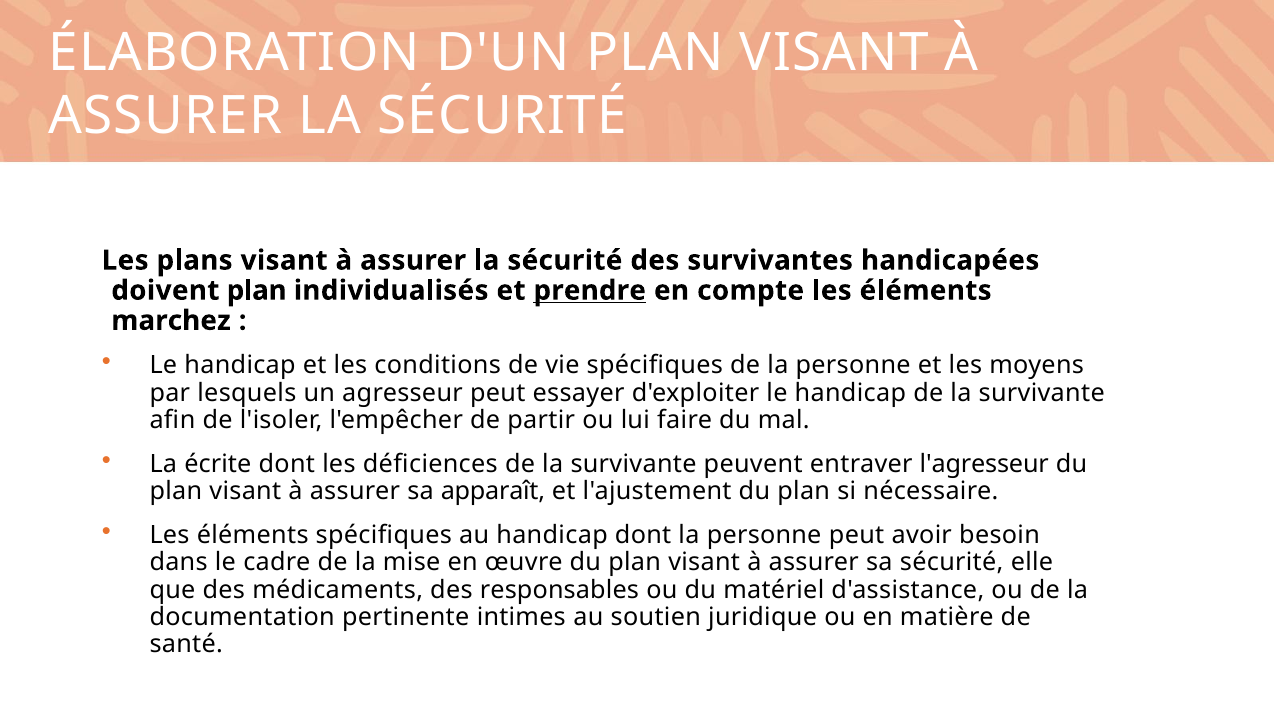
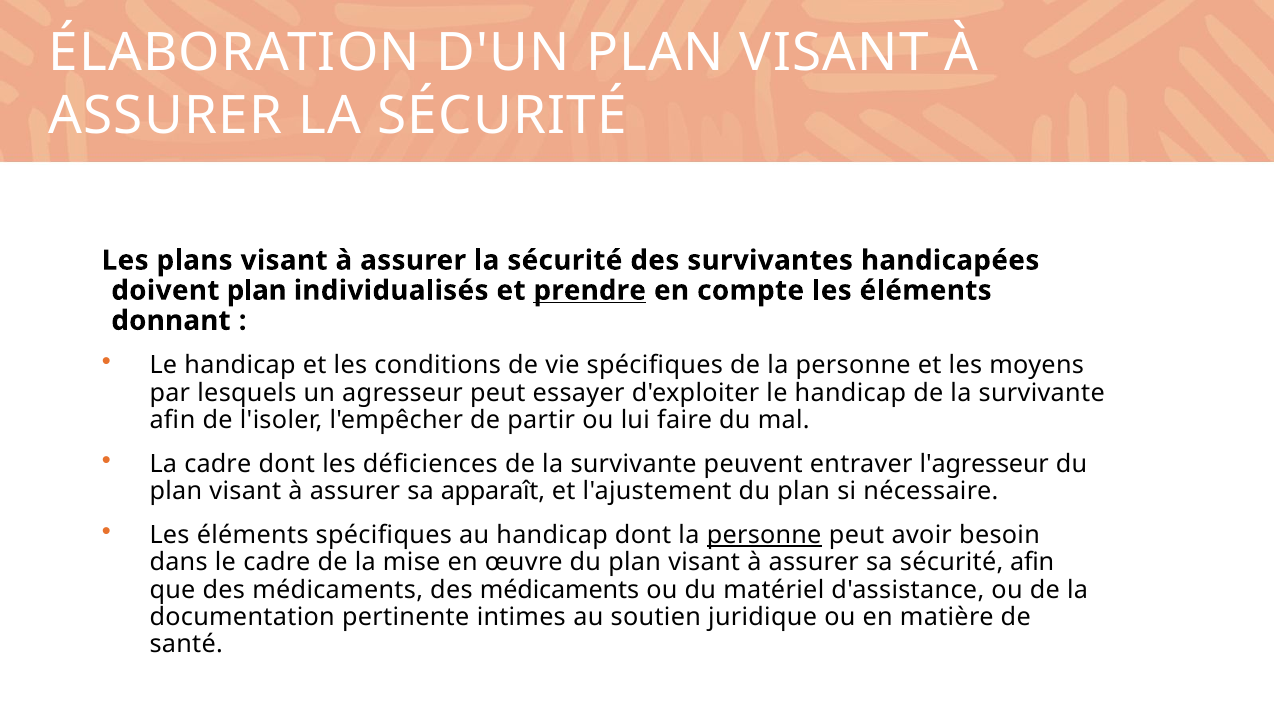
marchez: marchez -> donnant
La écrite: écrite -> cadre
personne at (764, 535) underline: none -> present
sécurité elle: elle -> afin
médicaments des responsables: responsables -> médicaments
